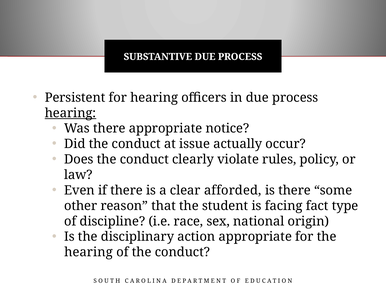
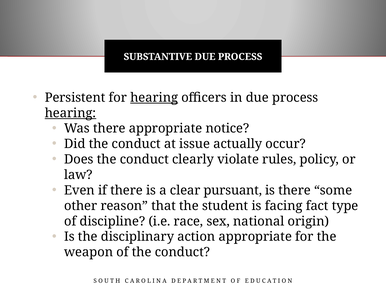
hearing at (154, 97) underline: none -> present
afforded: afforded -> pursuant
hearing at (89, 252): hearing -> weapon
